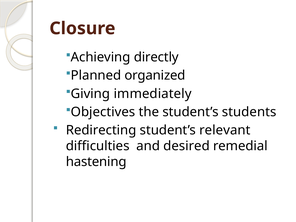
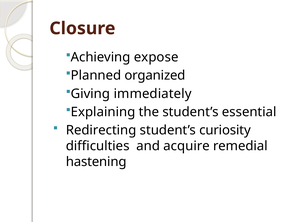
directly: directly -> expose
Objectives: Objectives -> Explaining
students: students -> essential
relevant: relevant -> curiosity
desired: desired -> acquire
